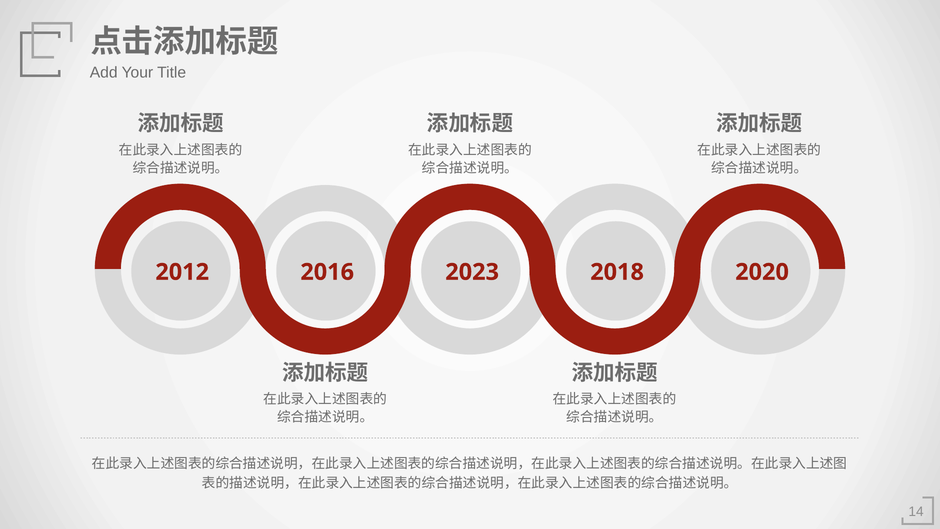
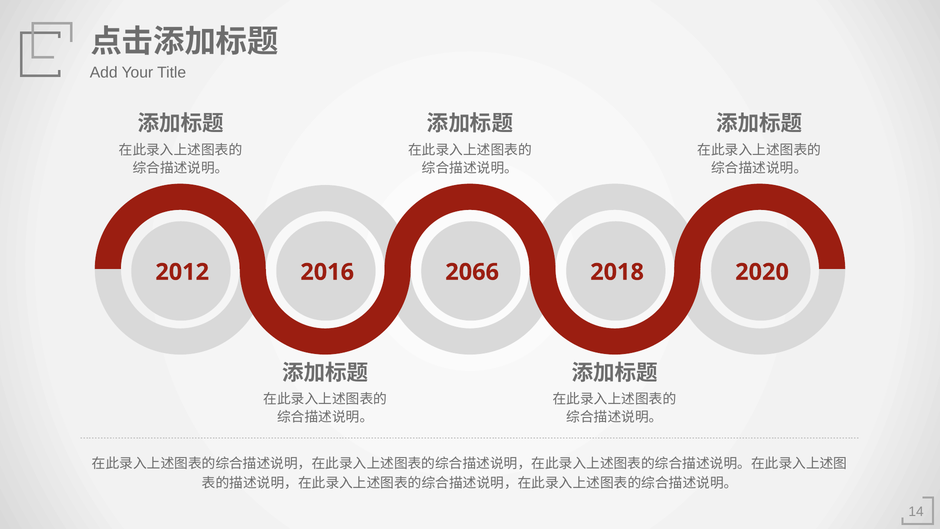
2023: 2023 -> 2066
